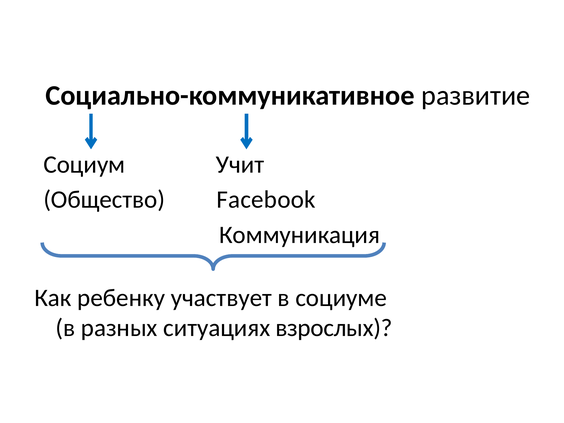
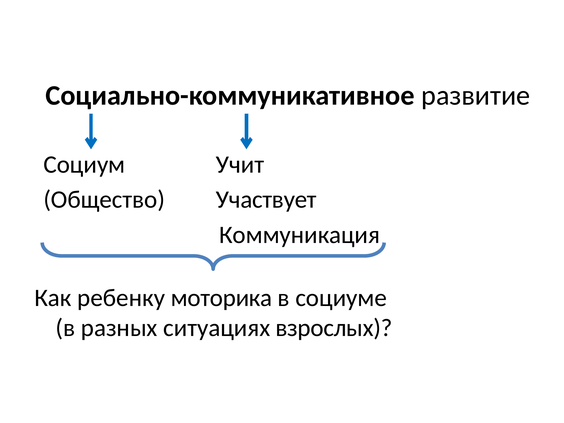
Facebook: Facebook -> Участвует
участвует: участвует -> моторика
